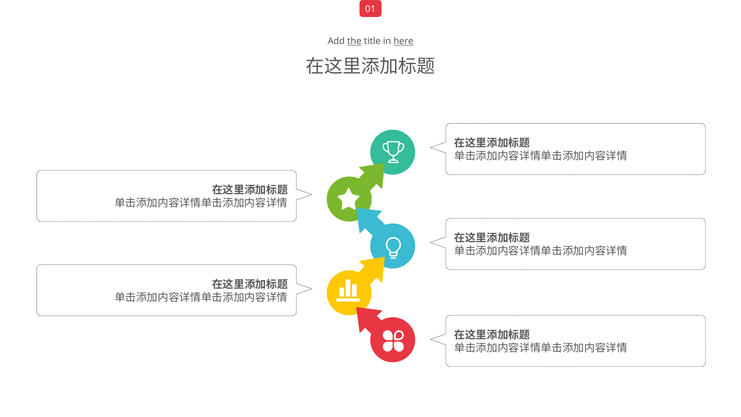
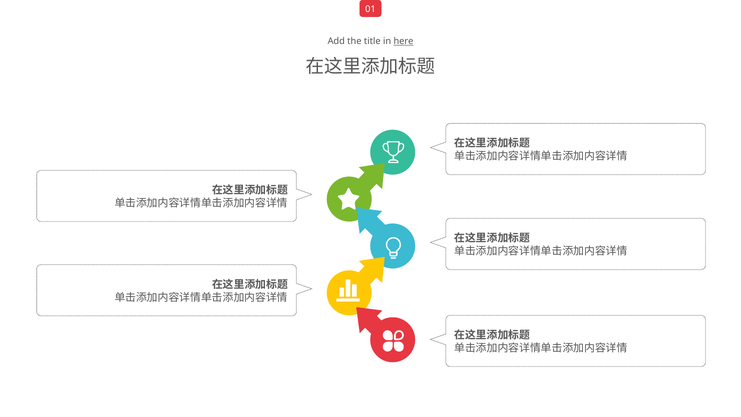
the underline: present -> none
